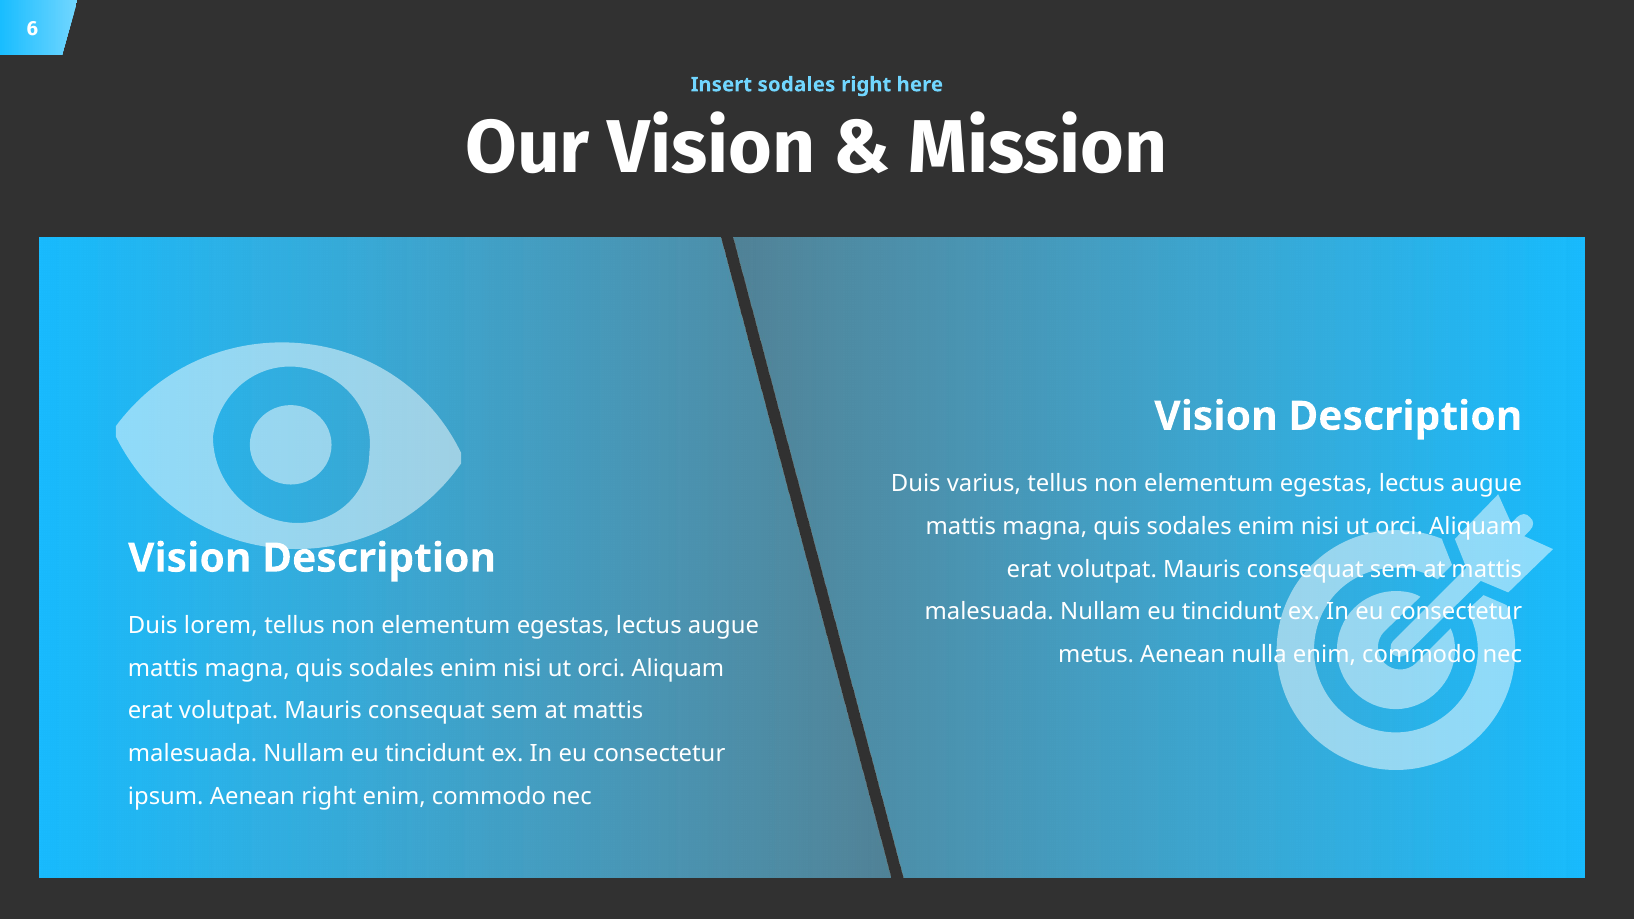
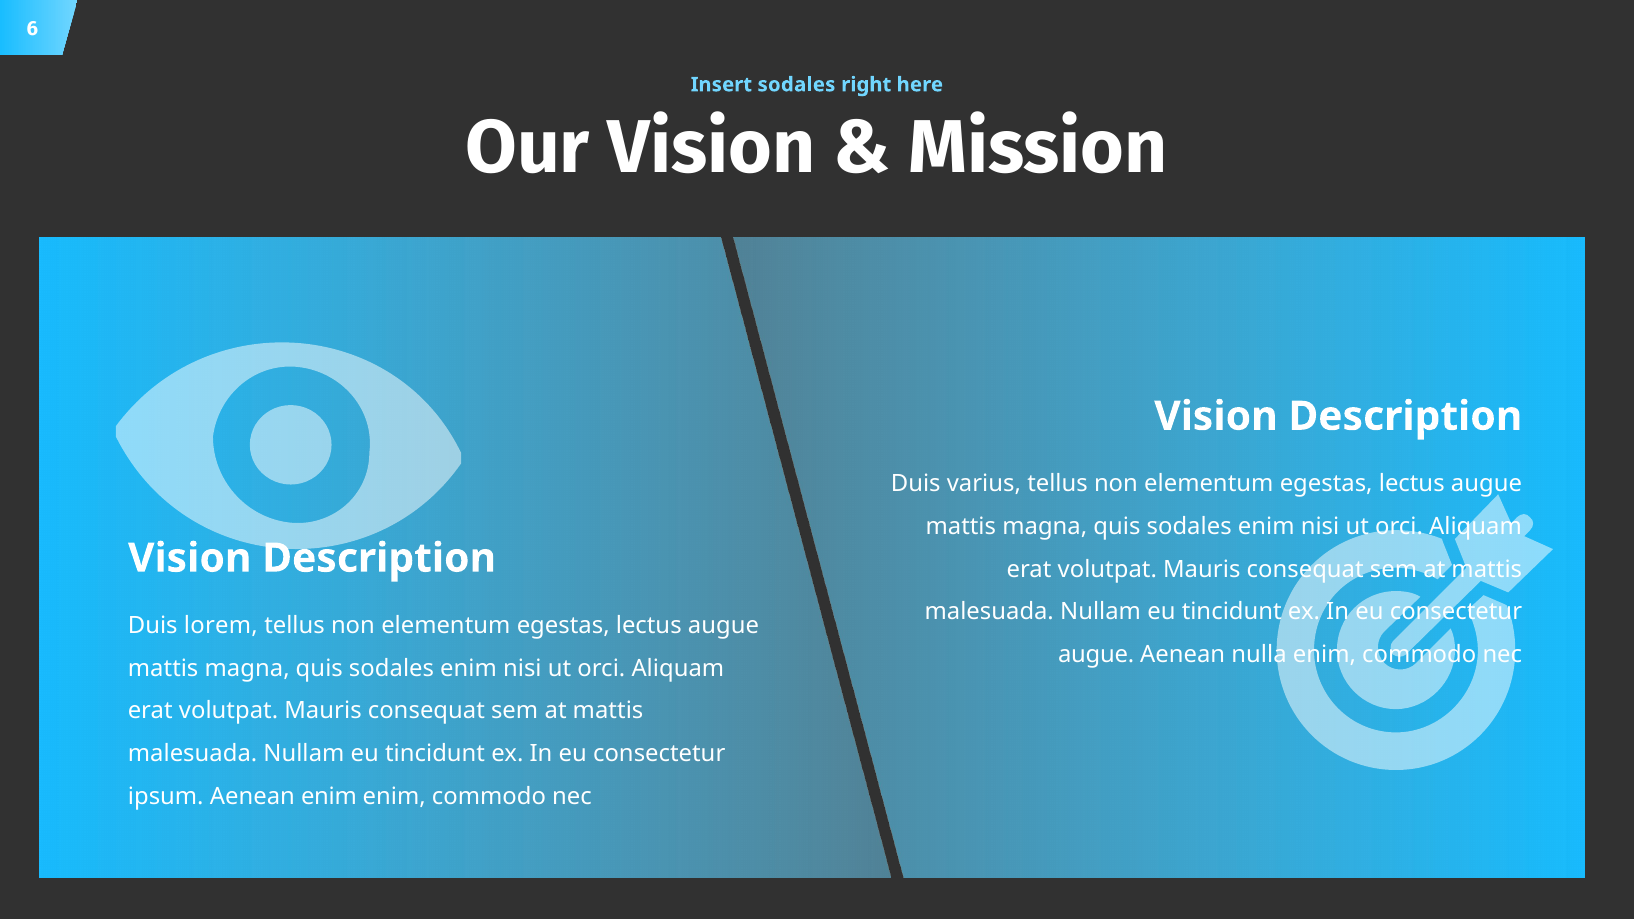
metus at (1096, 655): metus -> augue
Aenean right: right -> enim
